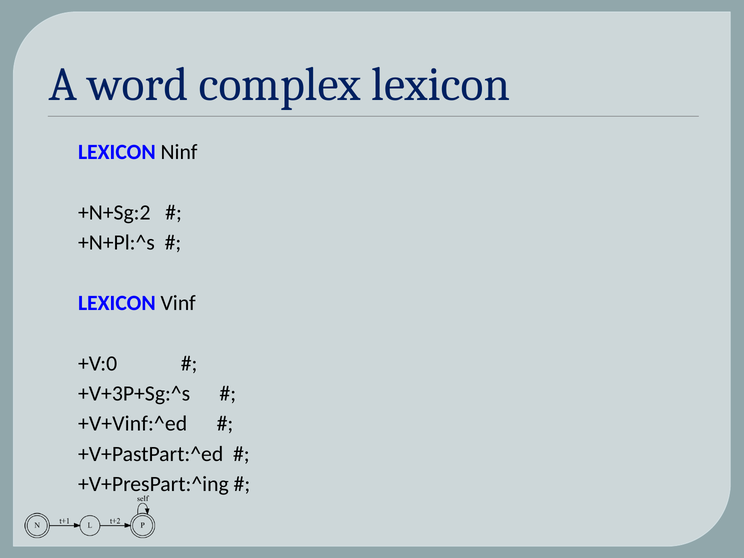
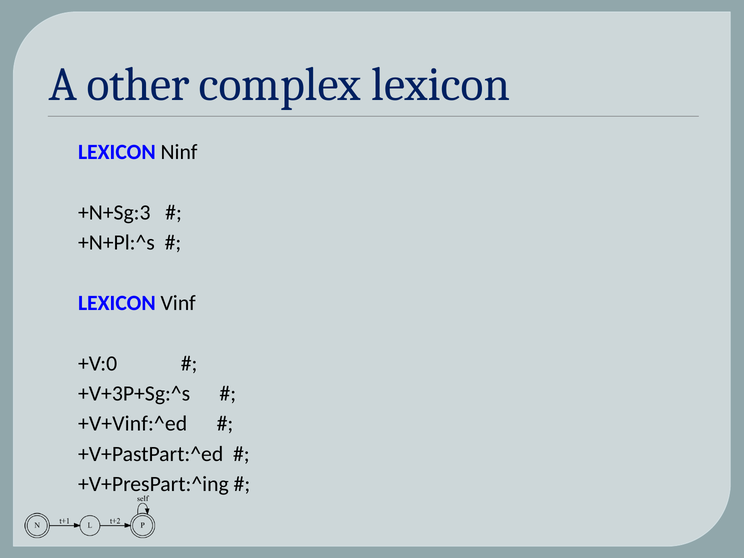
word: word -> other
+N+Sg:2: +N+Sg:2 -> +N+Sg:3
